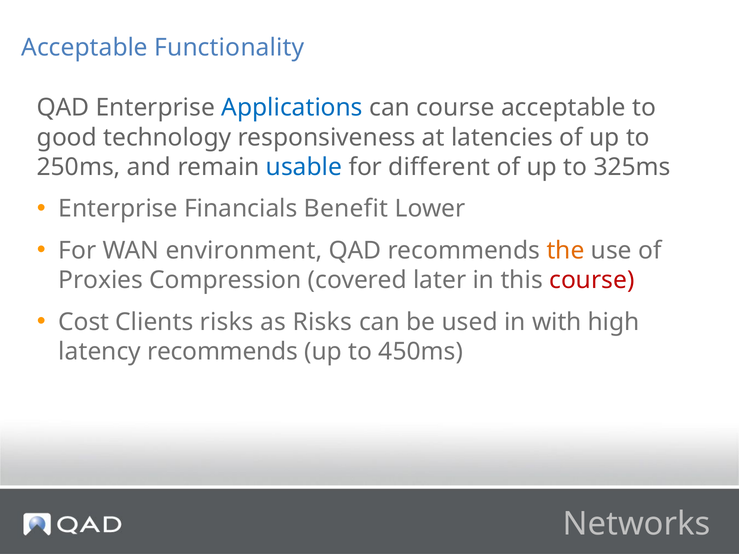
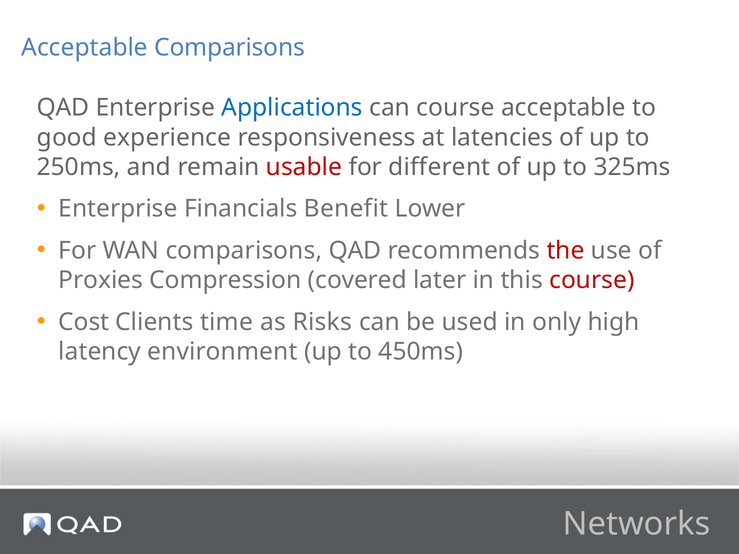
Acceptable Functionality: Functionality -> Comparisons
technology: technology -> experience
usable colour: blue -> red
WAN environment: environment -> comparisons
the colour: orange -> red
Clients risks: risks -> time
with: with -> only
latency recommends: recommends -> environment
